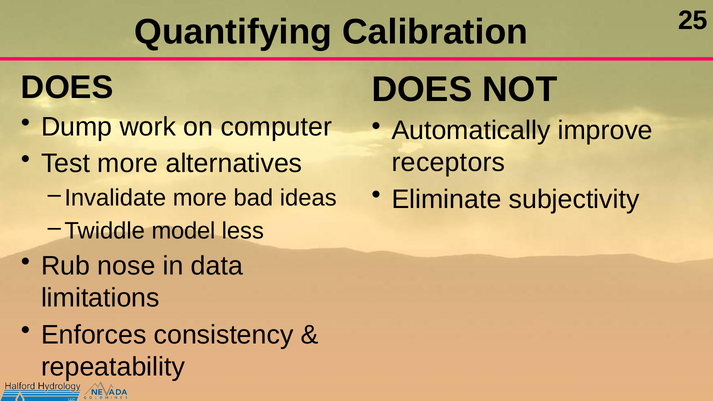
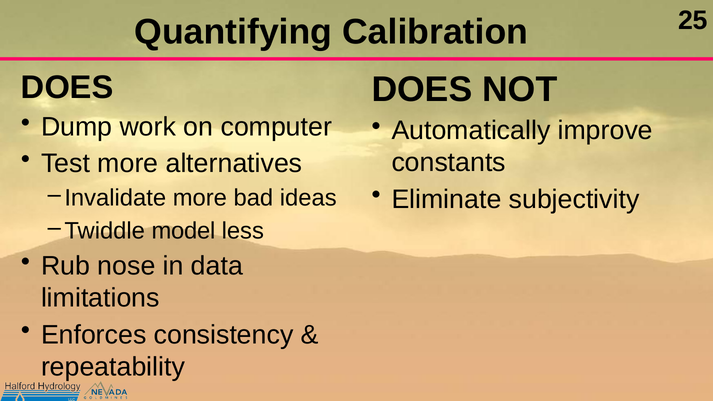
receptors: receptors -> constants
